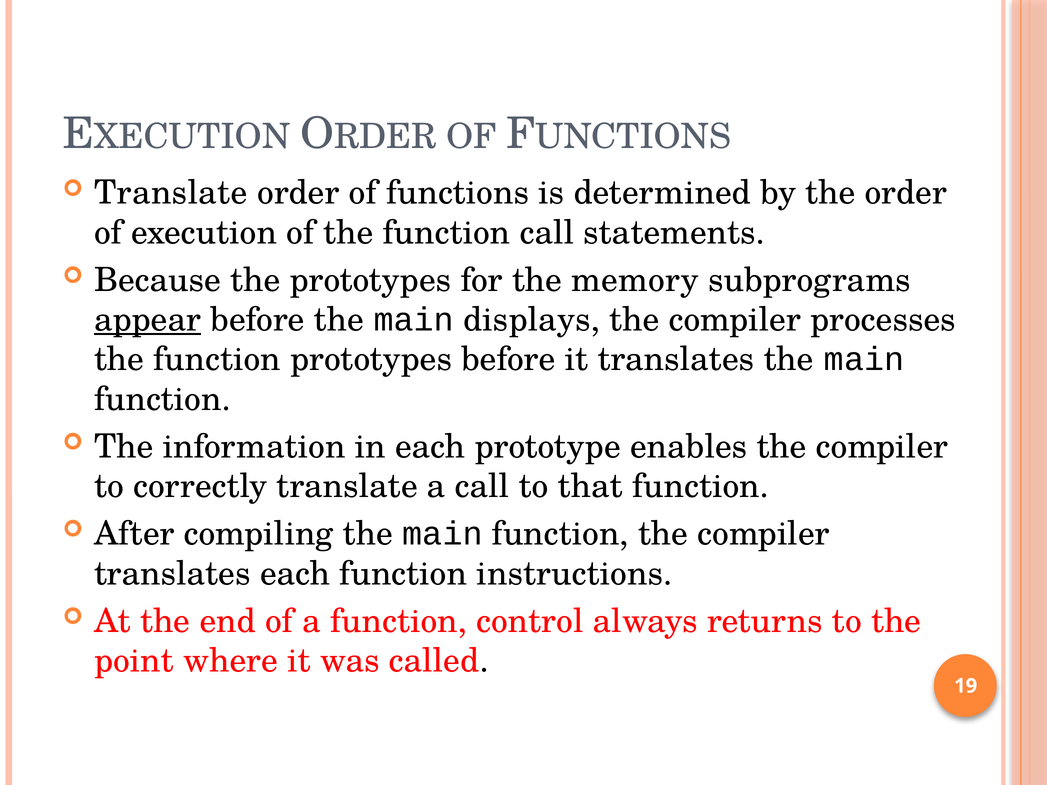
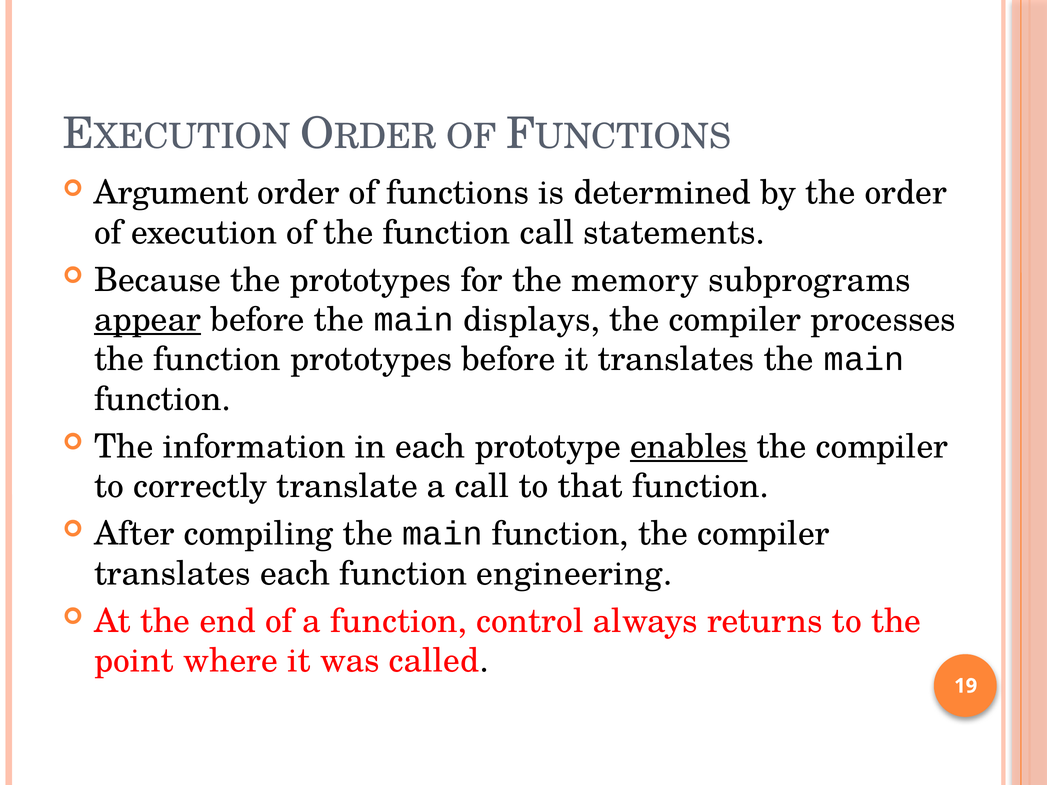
Translate at (171, 193): Translate -> Argument
enables underline: none -> present
instructions: instructions -> engineering
